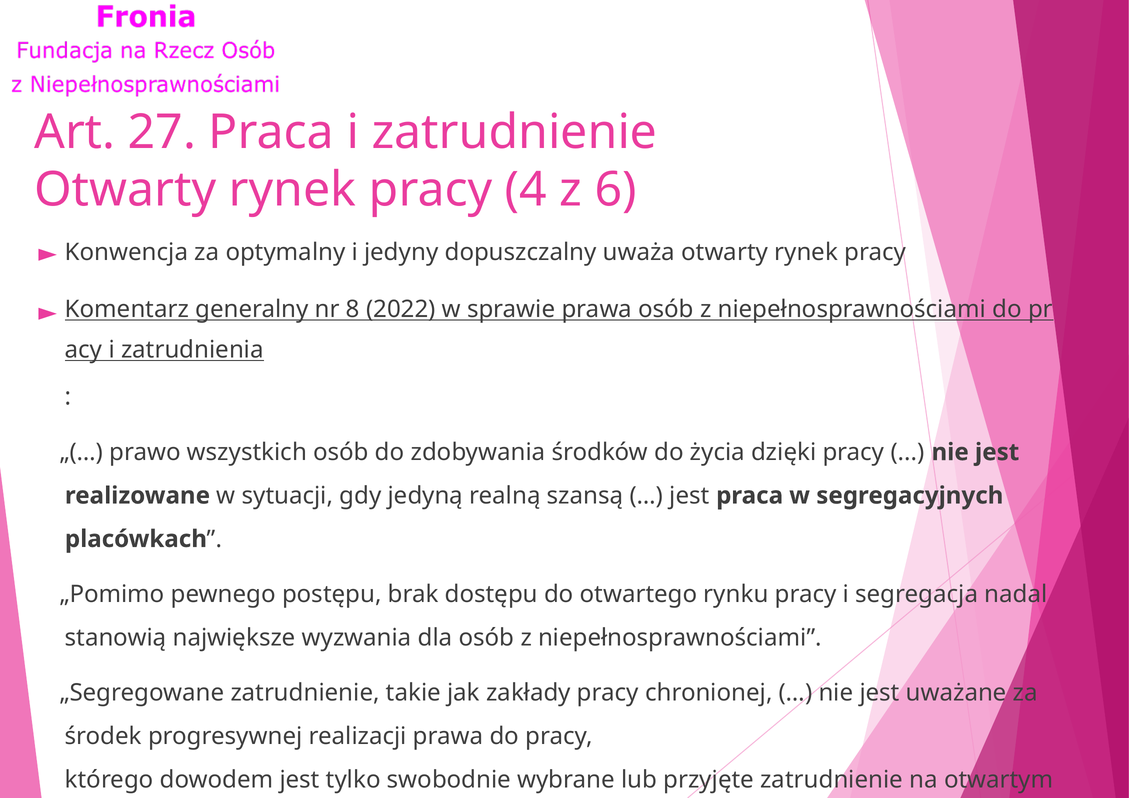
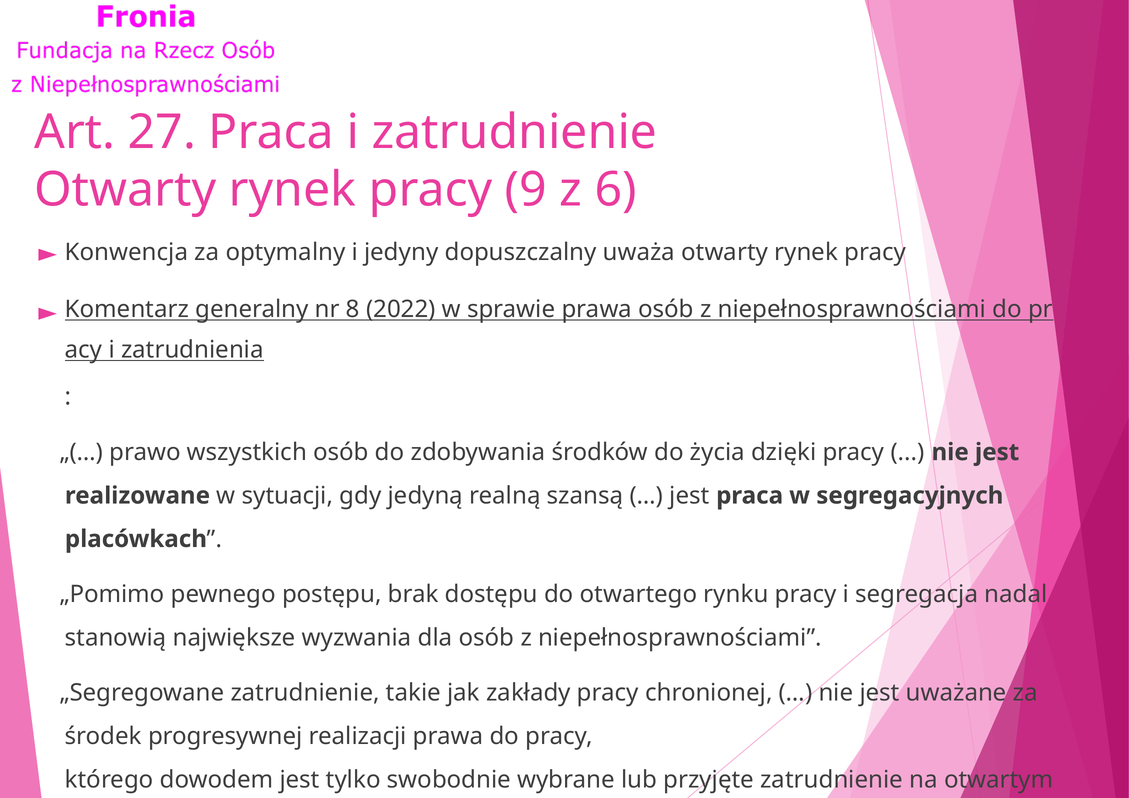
4: 4 -> 9
